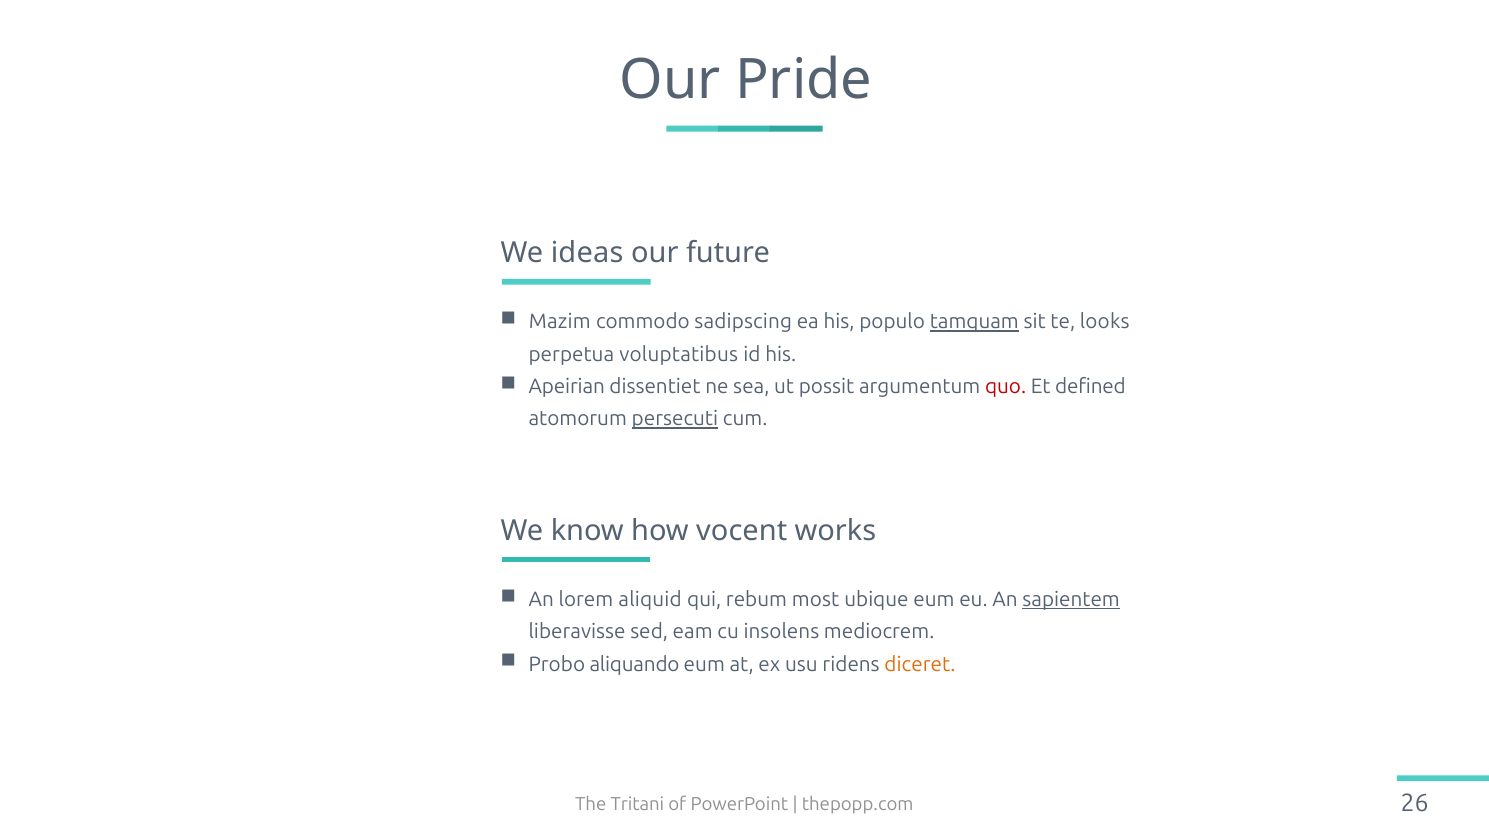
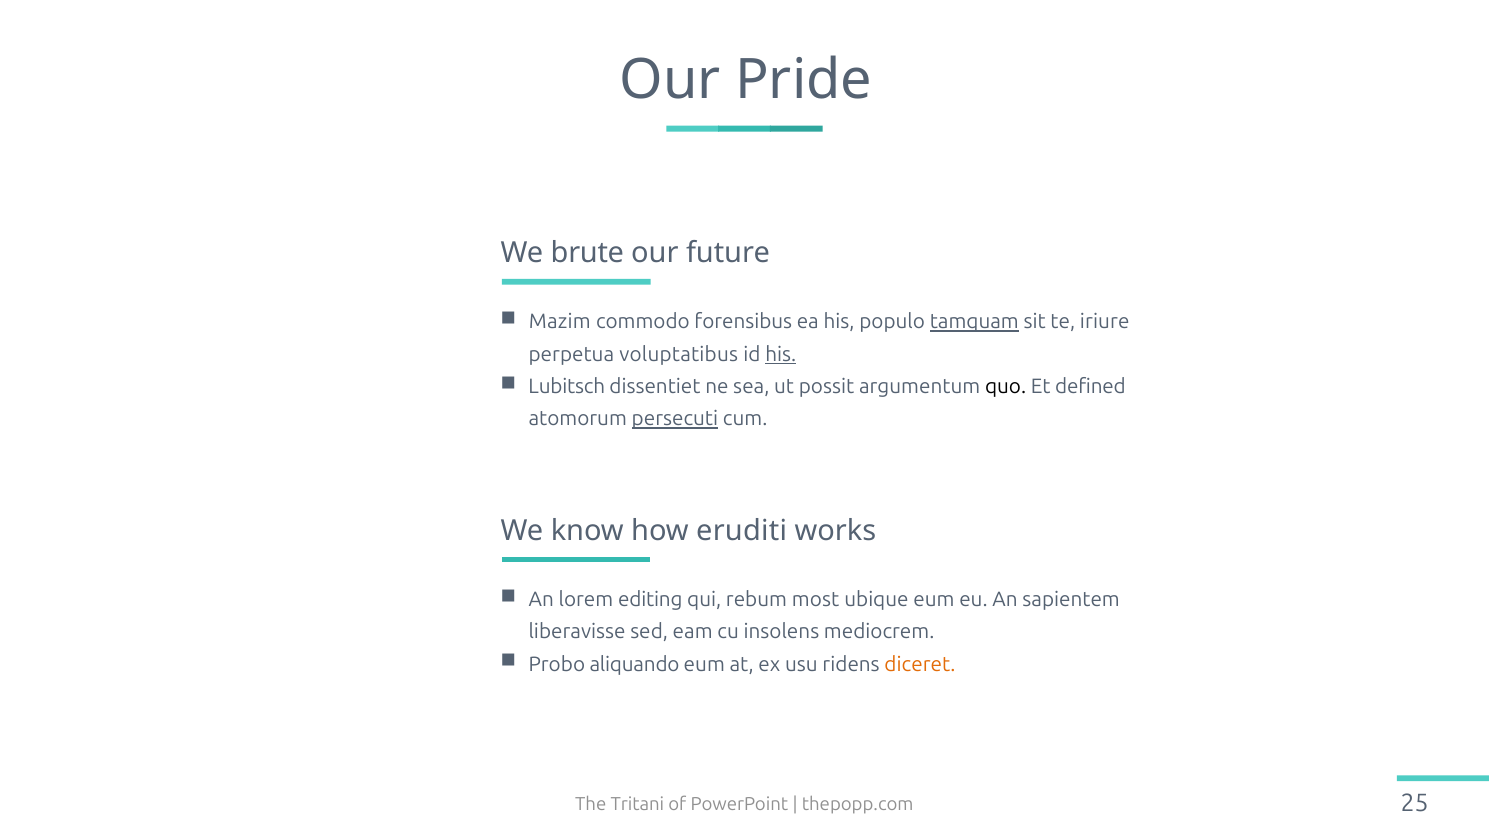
ideas: ideas -> brute
sadipscing: sadipscing -> forensibus
looks: looks -> iriure
his at (781, 354) underline: none -> present
Apeirian: Apeirian -> Lubitsch
quo colour: red -> black
vocent: vocent -> eruditi
aliquid: aliquid -> editing
sapientem underline: present -> none
26: 26 -> 25
